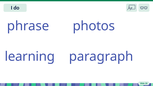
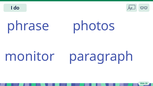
learning: learning -> monitor
